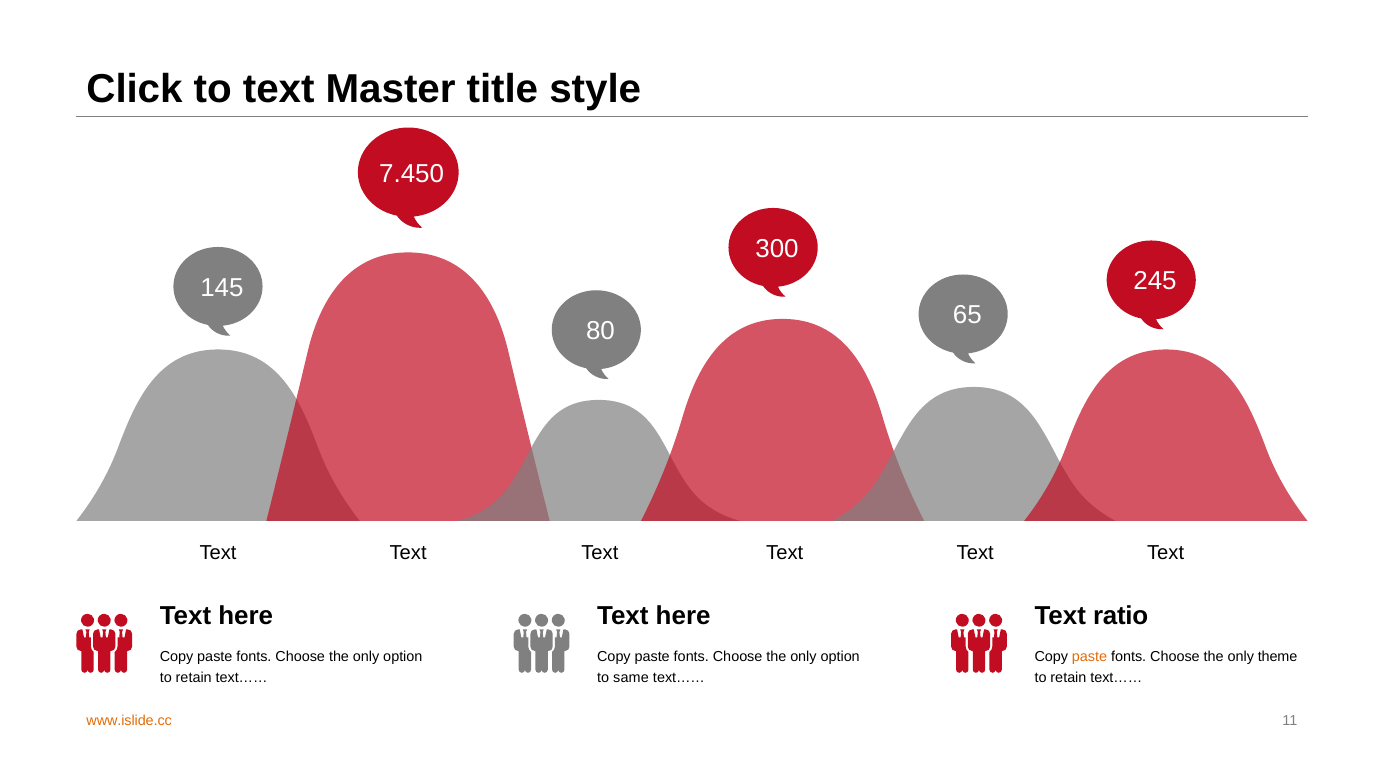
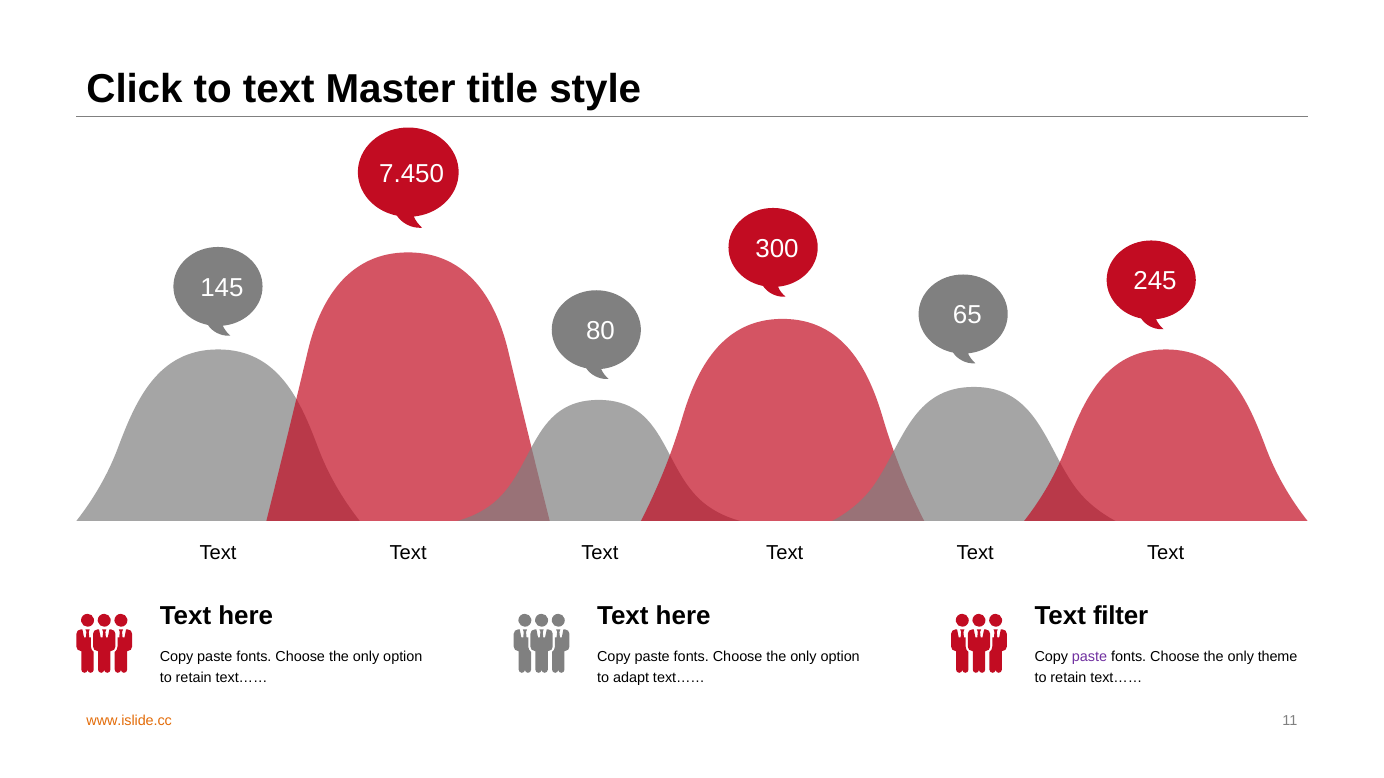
ratio: ratio -> filter
paste at (1090, 657) colour: orange -> purple
same: same -> adapt
